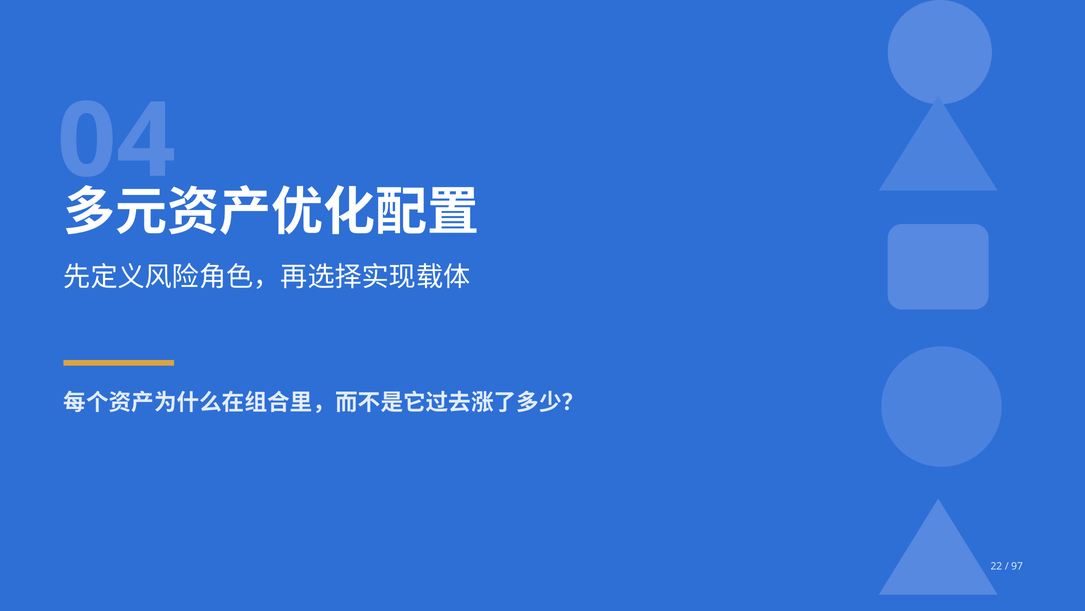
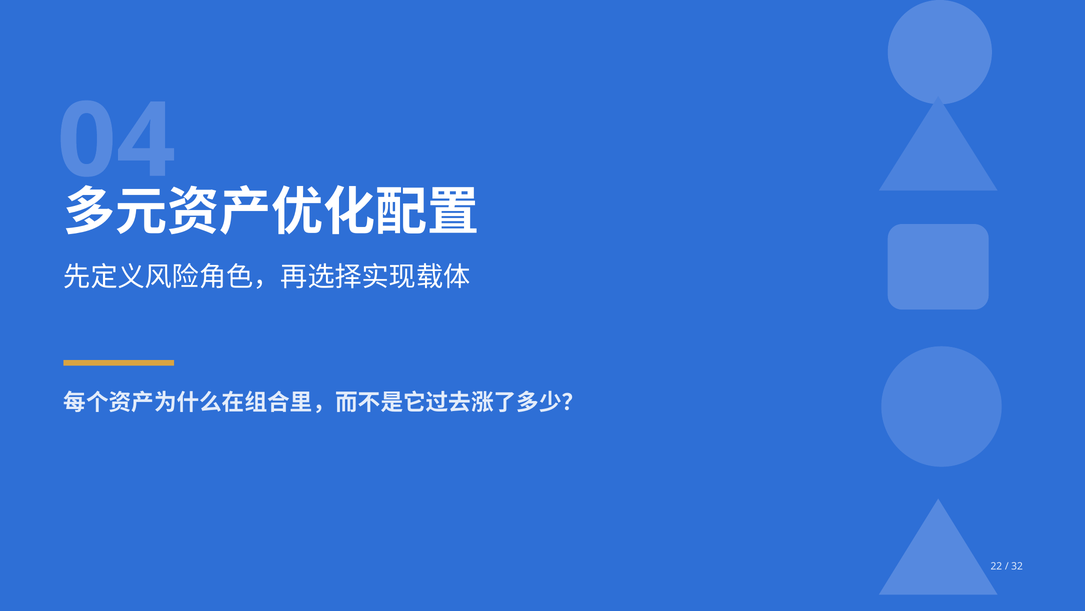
97: 97 -> 32
